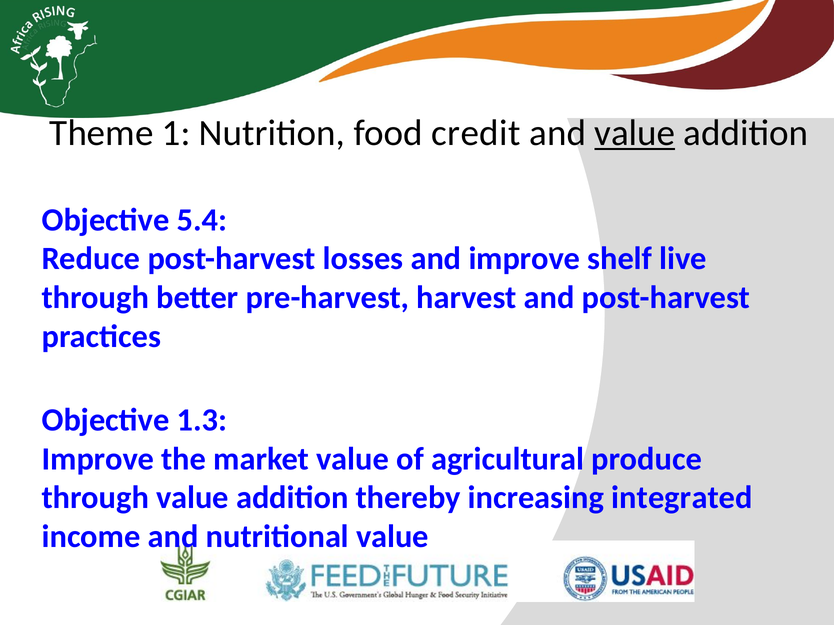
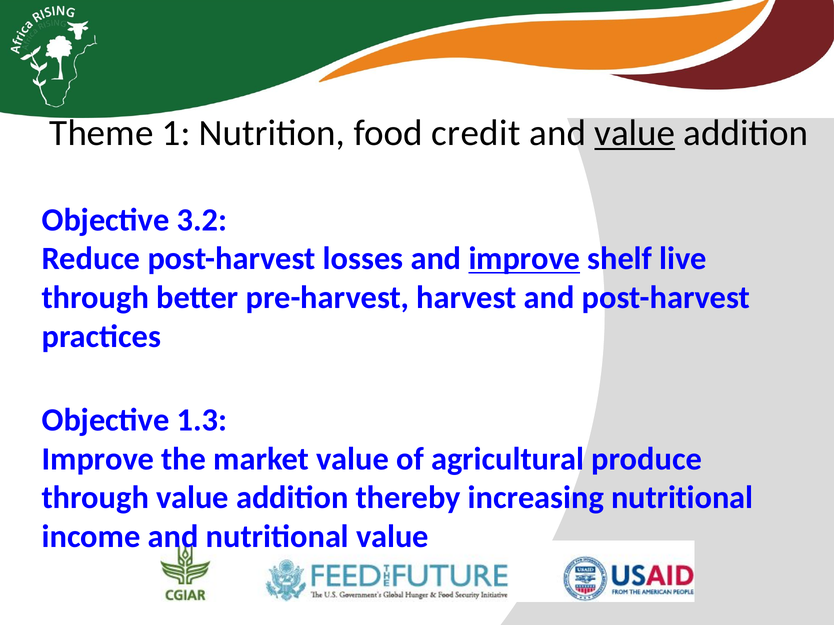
5.4: 5.4 -> 3.2
improve at (524, 259) underline: none -> present
increasing integrated: integrated -> nutritional
